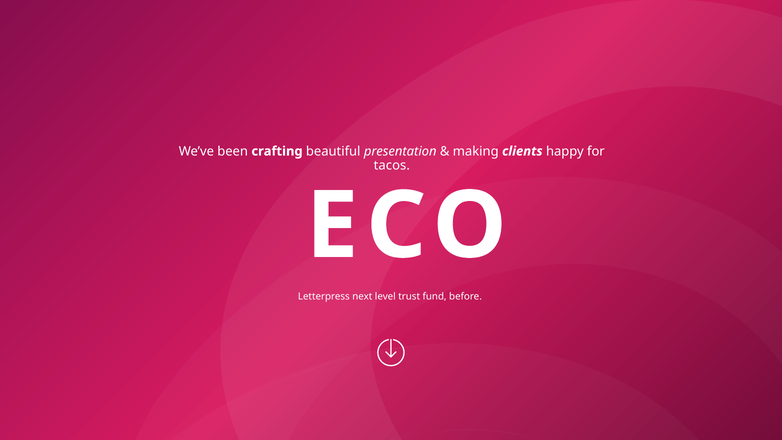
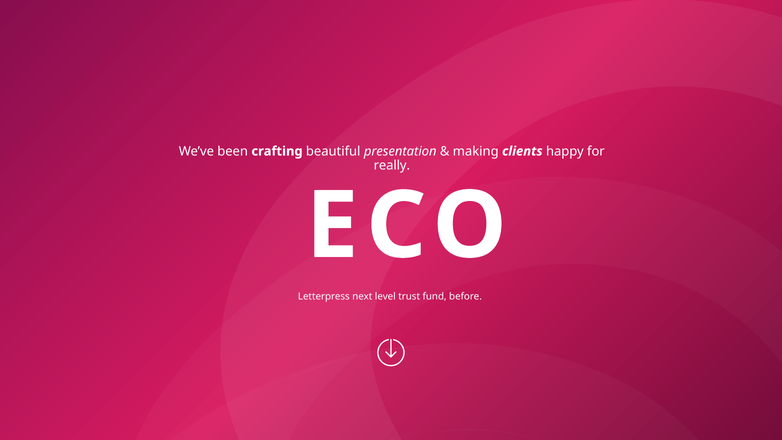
tacos: tacos -> really
